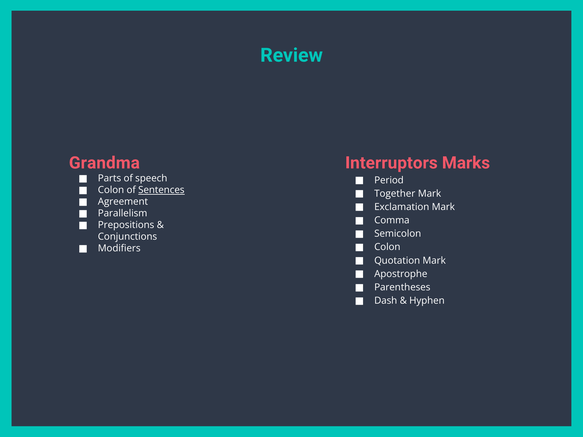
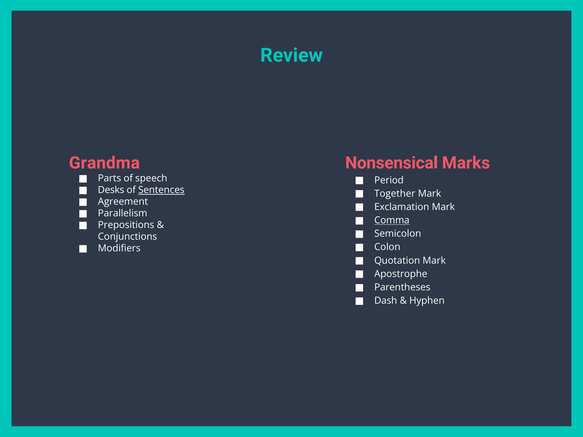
Interruptors: Interruptors -> Nonsensical
Colon at (111, 190): Colon -> Desks
Comma underline: none -> present
